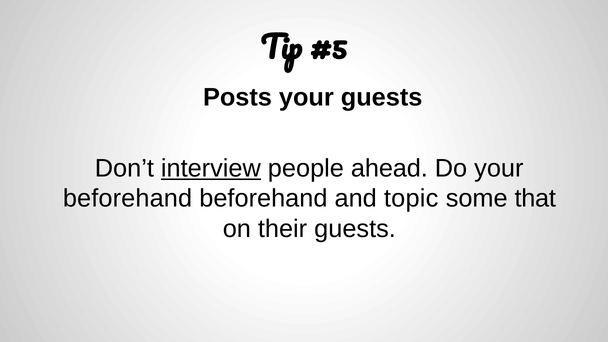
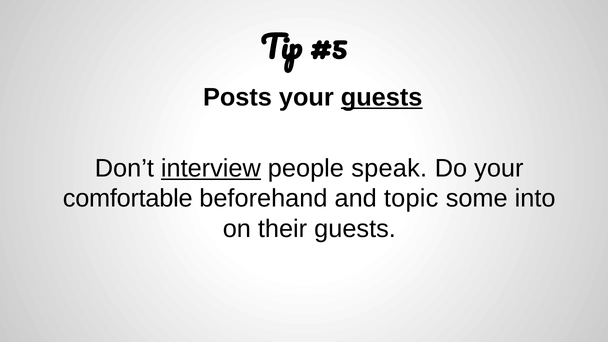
guests at (382, 97) underline: none -> present
ahead: ahead -> speak
beforehand at (128, 199): beforehand -> comfortable
that: that -> into
